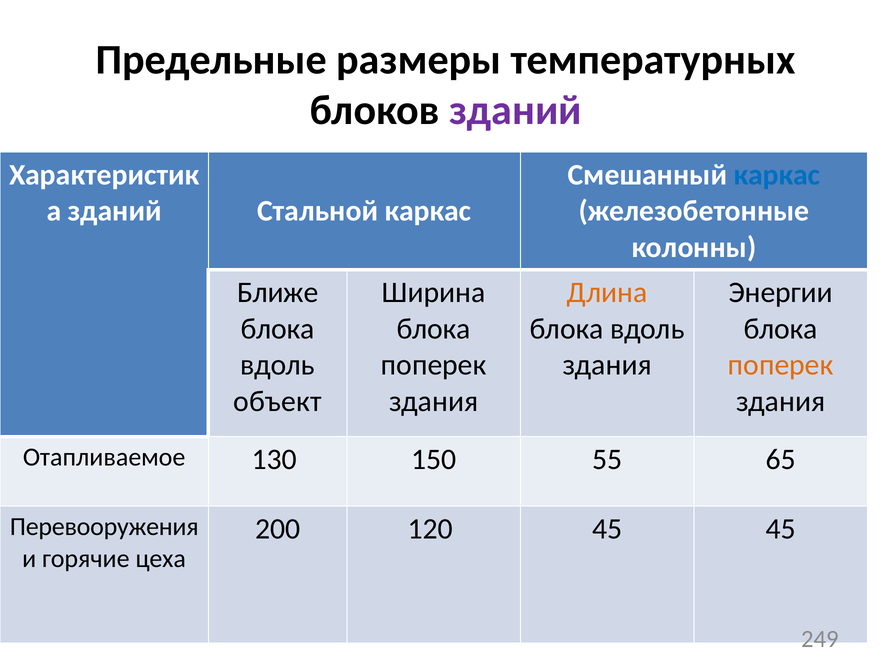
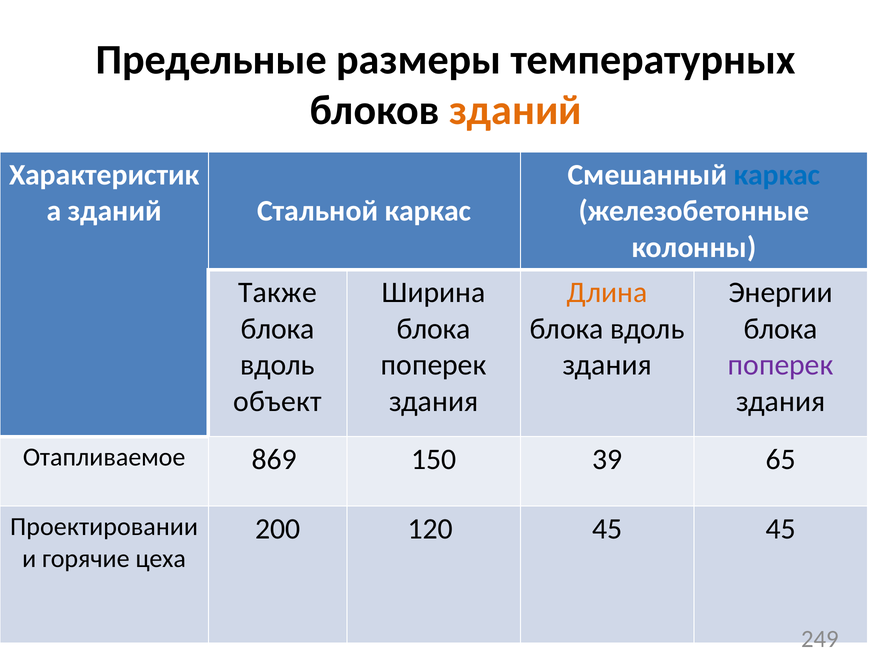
зданий at (515, 110) colour: purple -> orange
Ближе: Ближе -> Также
поперек at (781, 365) colour: orange -> purple
130: 130 -> 869
55: 55 -> 39
Перевооружения: Перевооружения -> Проектировании
